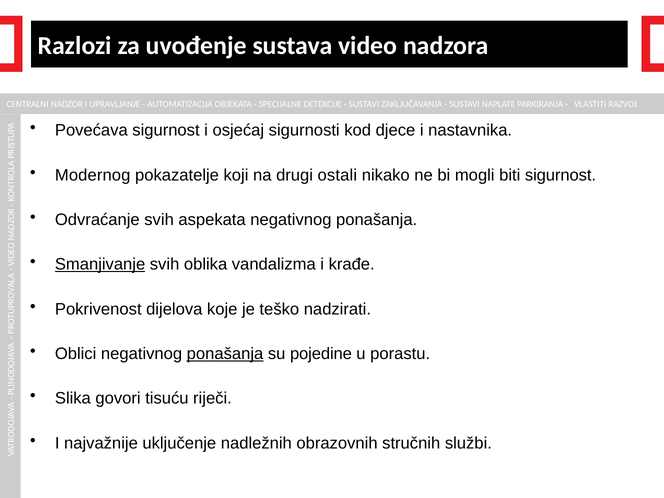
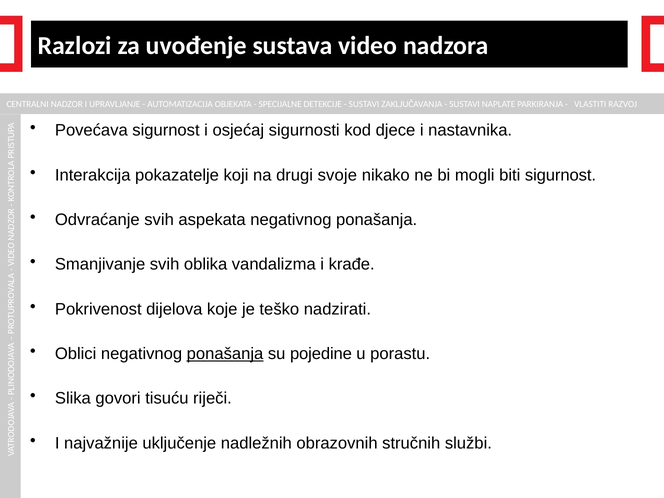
Modernog: Modernog -> Interakcija
ostali: ostali -> svoje
Smanjivanje underline: present -> none
